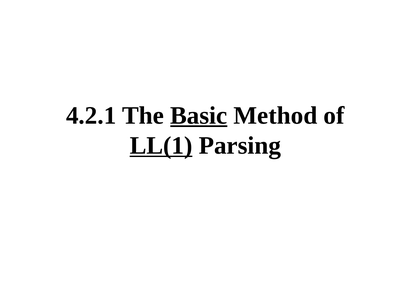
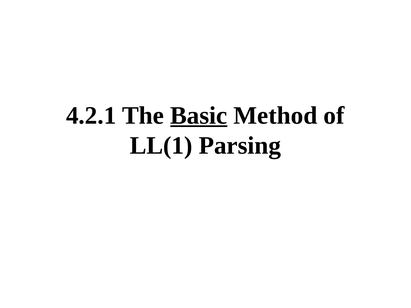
LL(1 underline: present -> none
